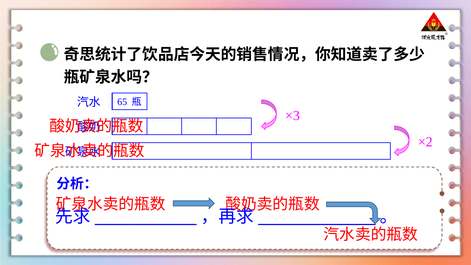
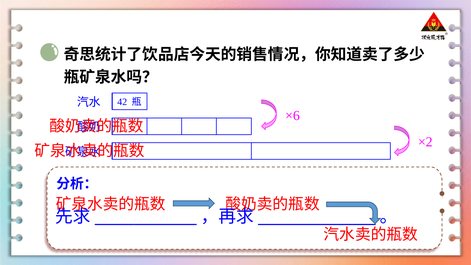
65: 65 -> 42
×3: ×3 -> ×6
